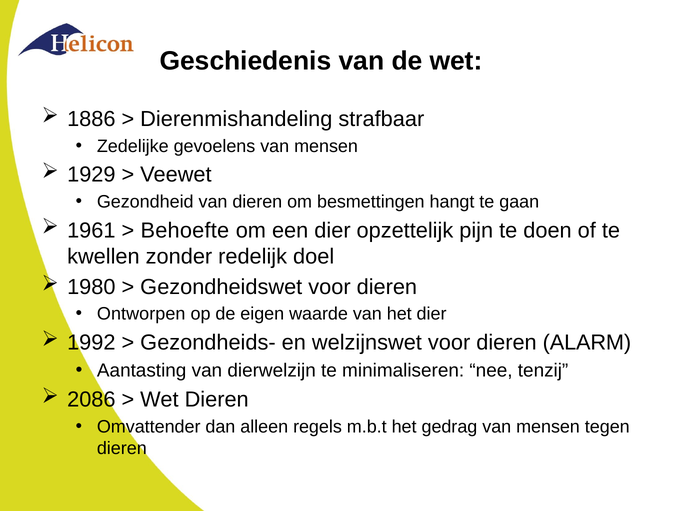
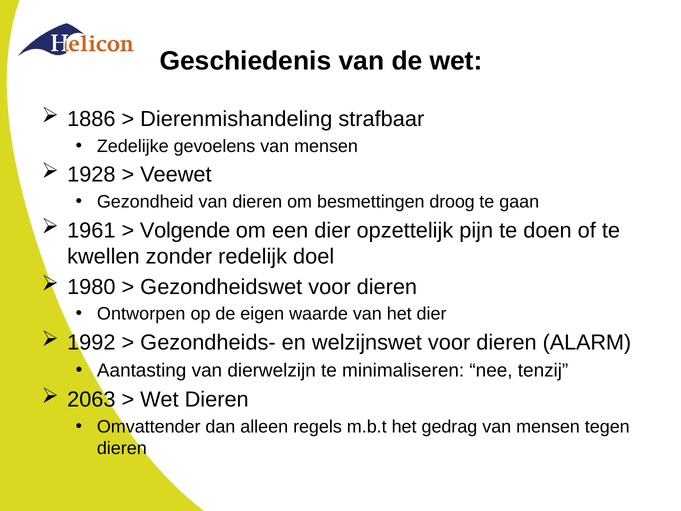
1929: 1929 -> 1928
hangt: hangt -> droog
Behoefte: Behoefte -> Volgende
2086: 2086 -> 2063
